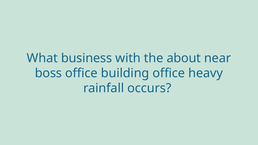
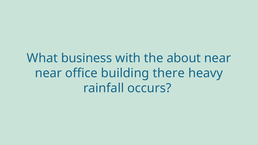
boss at (48, 73): boss -> near
building office: office -> there
